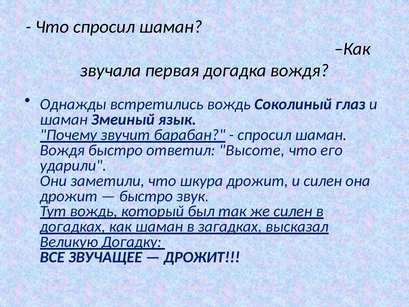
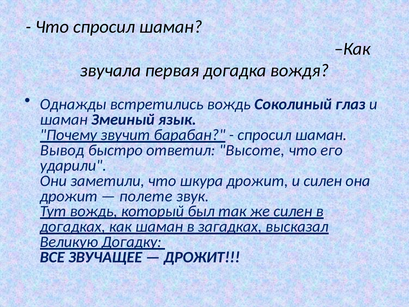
Вождя at (62, 150): Вождя -> Вывод
быстро at (146, 196): быстро -> полете
